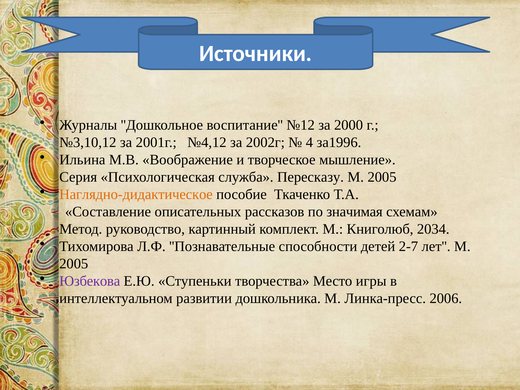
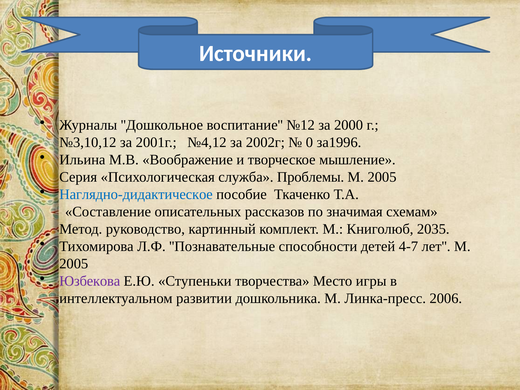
4: 4 -> 0
Пересказу: Пересказу -> Проблемы
Наглядно-дидактическое colour: orange -> blue
2034: 2034 -> 2035
2-7: 2-7 -> 4-7
